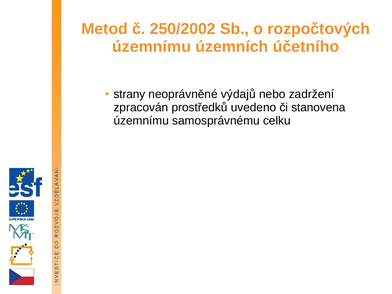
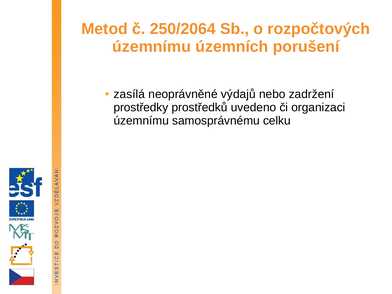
250/2002: 250/2002 -> 250/2064
účetního: účetního -> porušení
strany: strany -> zasílá
zpracován: zpracován -> prostředky
stanovena: stanovena -> organizaci
